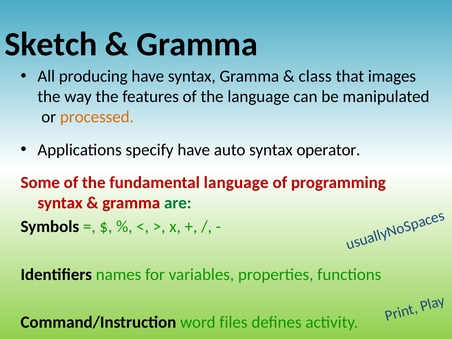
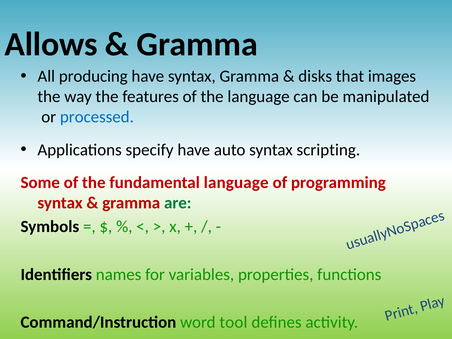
Sketch: Sketch -> Allows
class: class -> disks
processed colour: orange -> blue
operator: operator -> scripting
files: files -> tool
